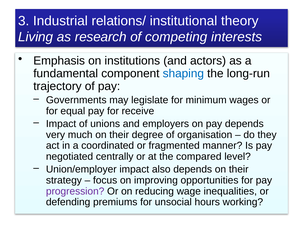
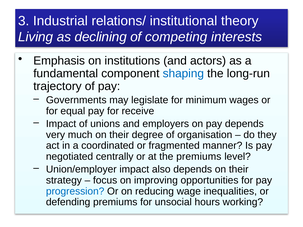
research: research -> declining
the compared: compared -> premiums
progression colour: purple -> blue
